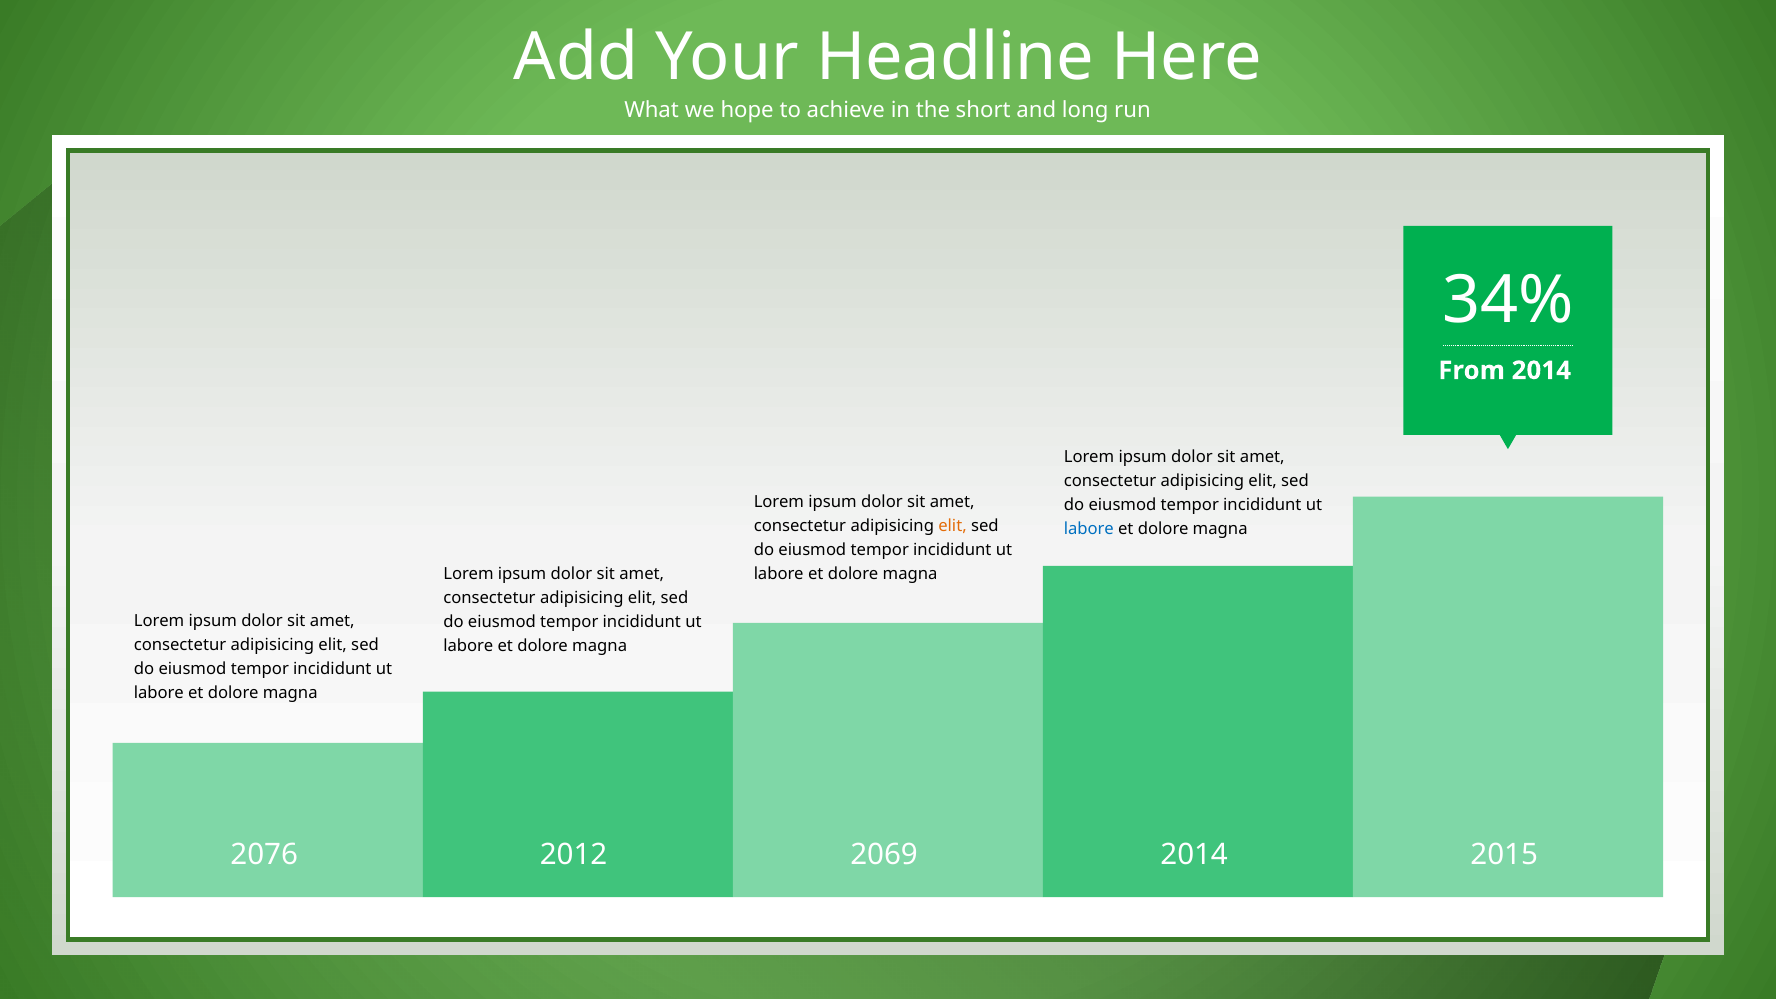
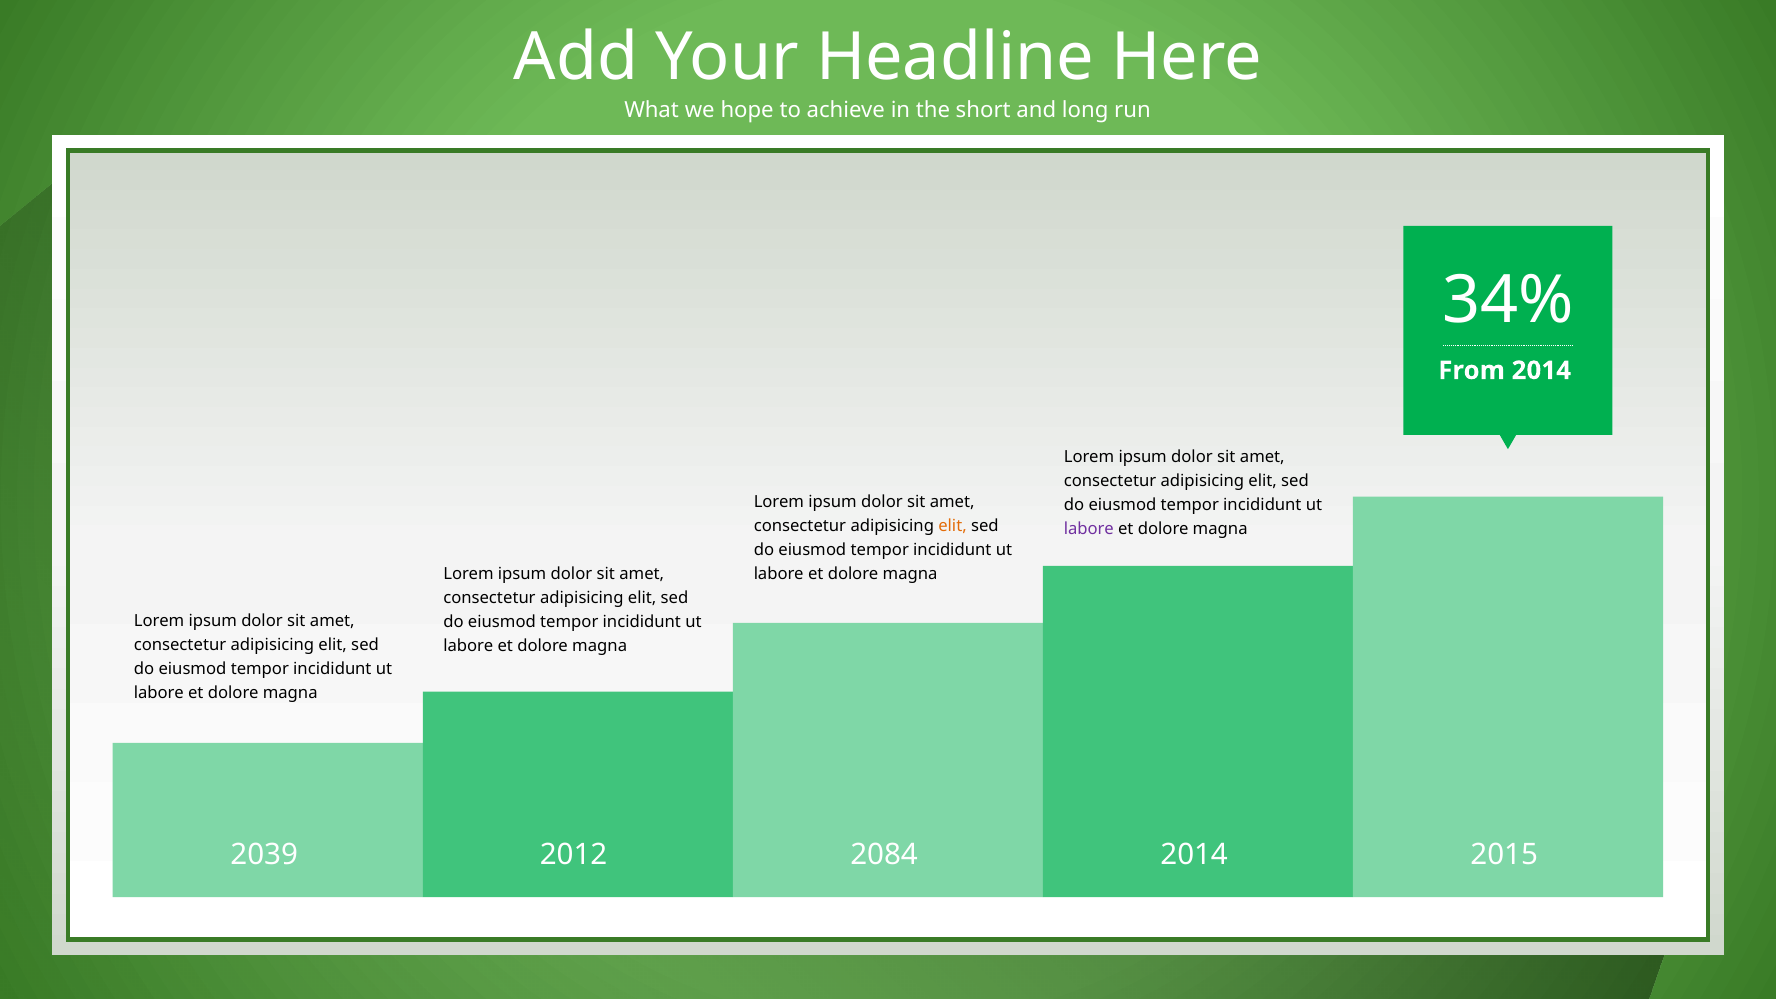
labore at (1089, 529) colour: blue -> purple
2076: 2076 -> 2039
2069: 2069 -> 2084
